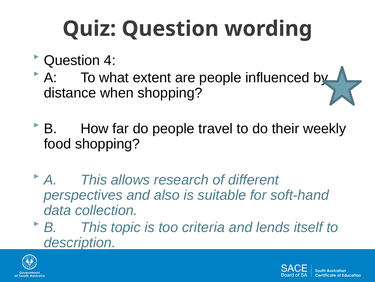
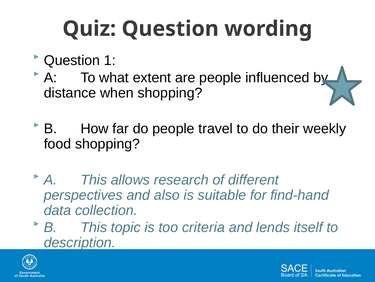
4: 4 -> 1
soft-hand: soft-hand -> find-hand
